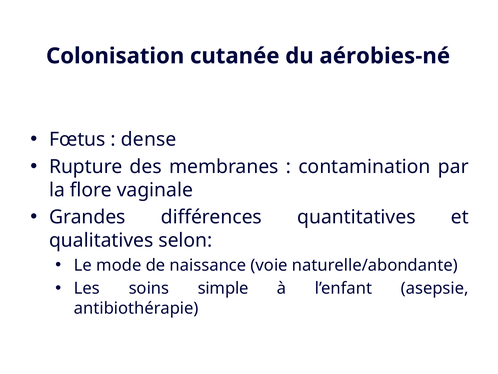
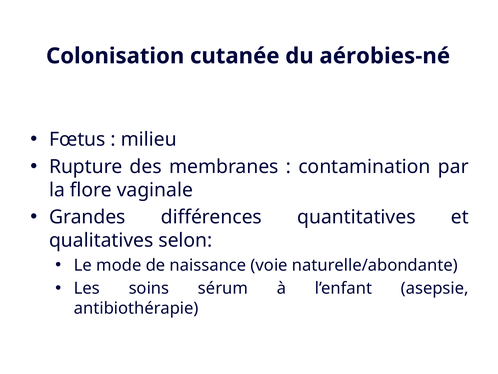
dense: dense -> milieu
simple: simple -> sérum
